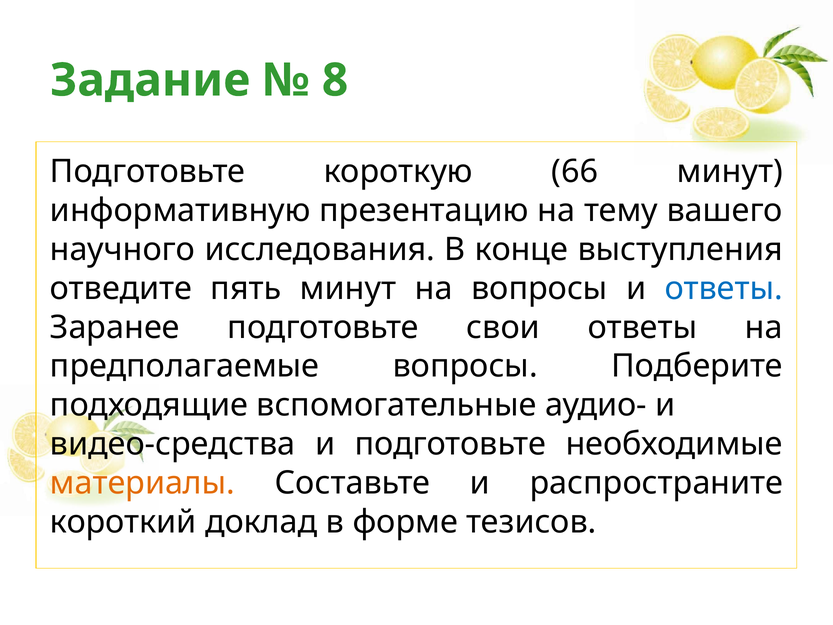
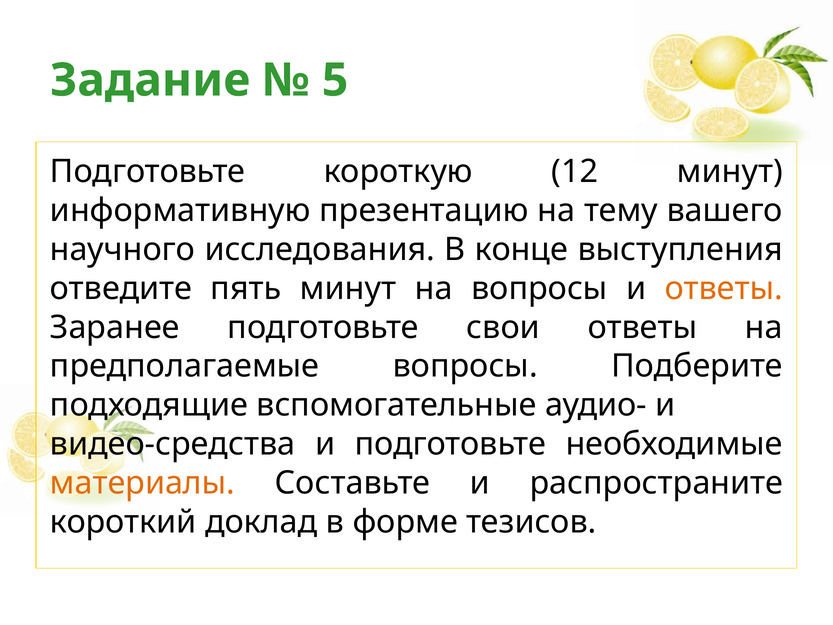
8: 8 -> 5
66: 66 -> 12
ответы at (724, 288) colour: blue -> orange
